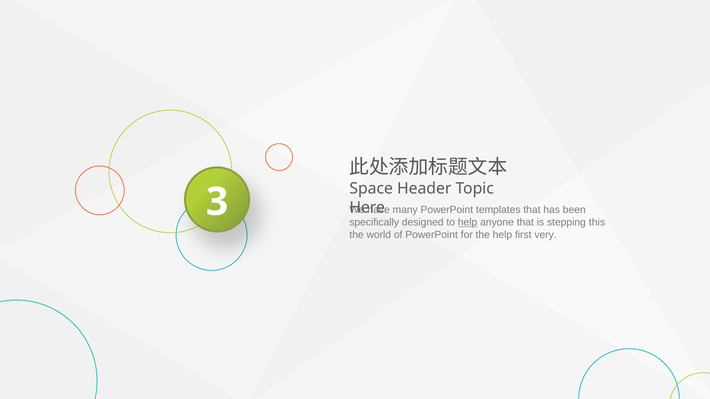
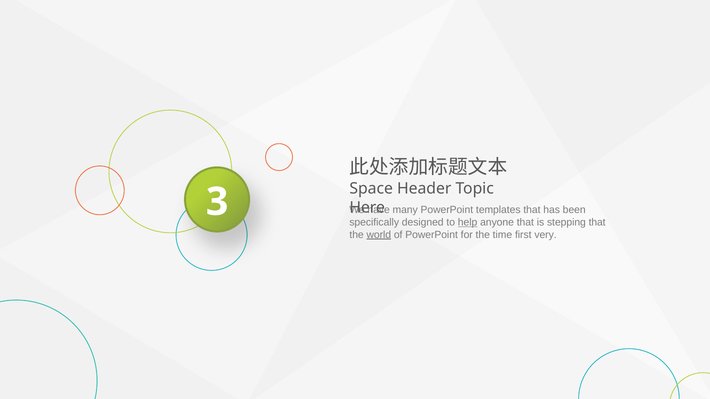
stepping this: this -> that
world underline: none -> present
the help: help -> time
